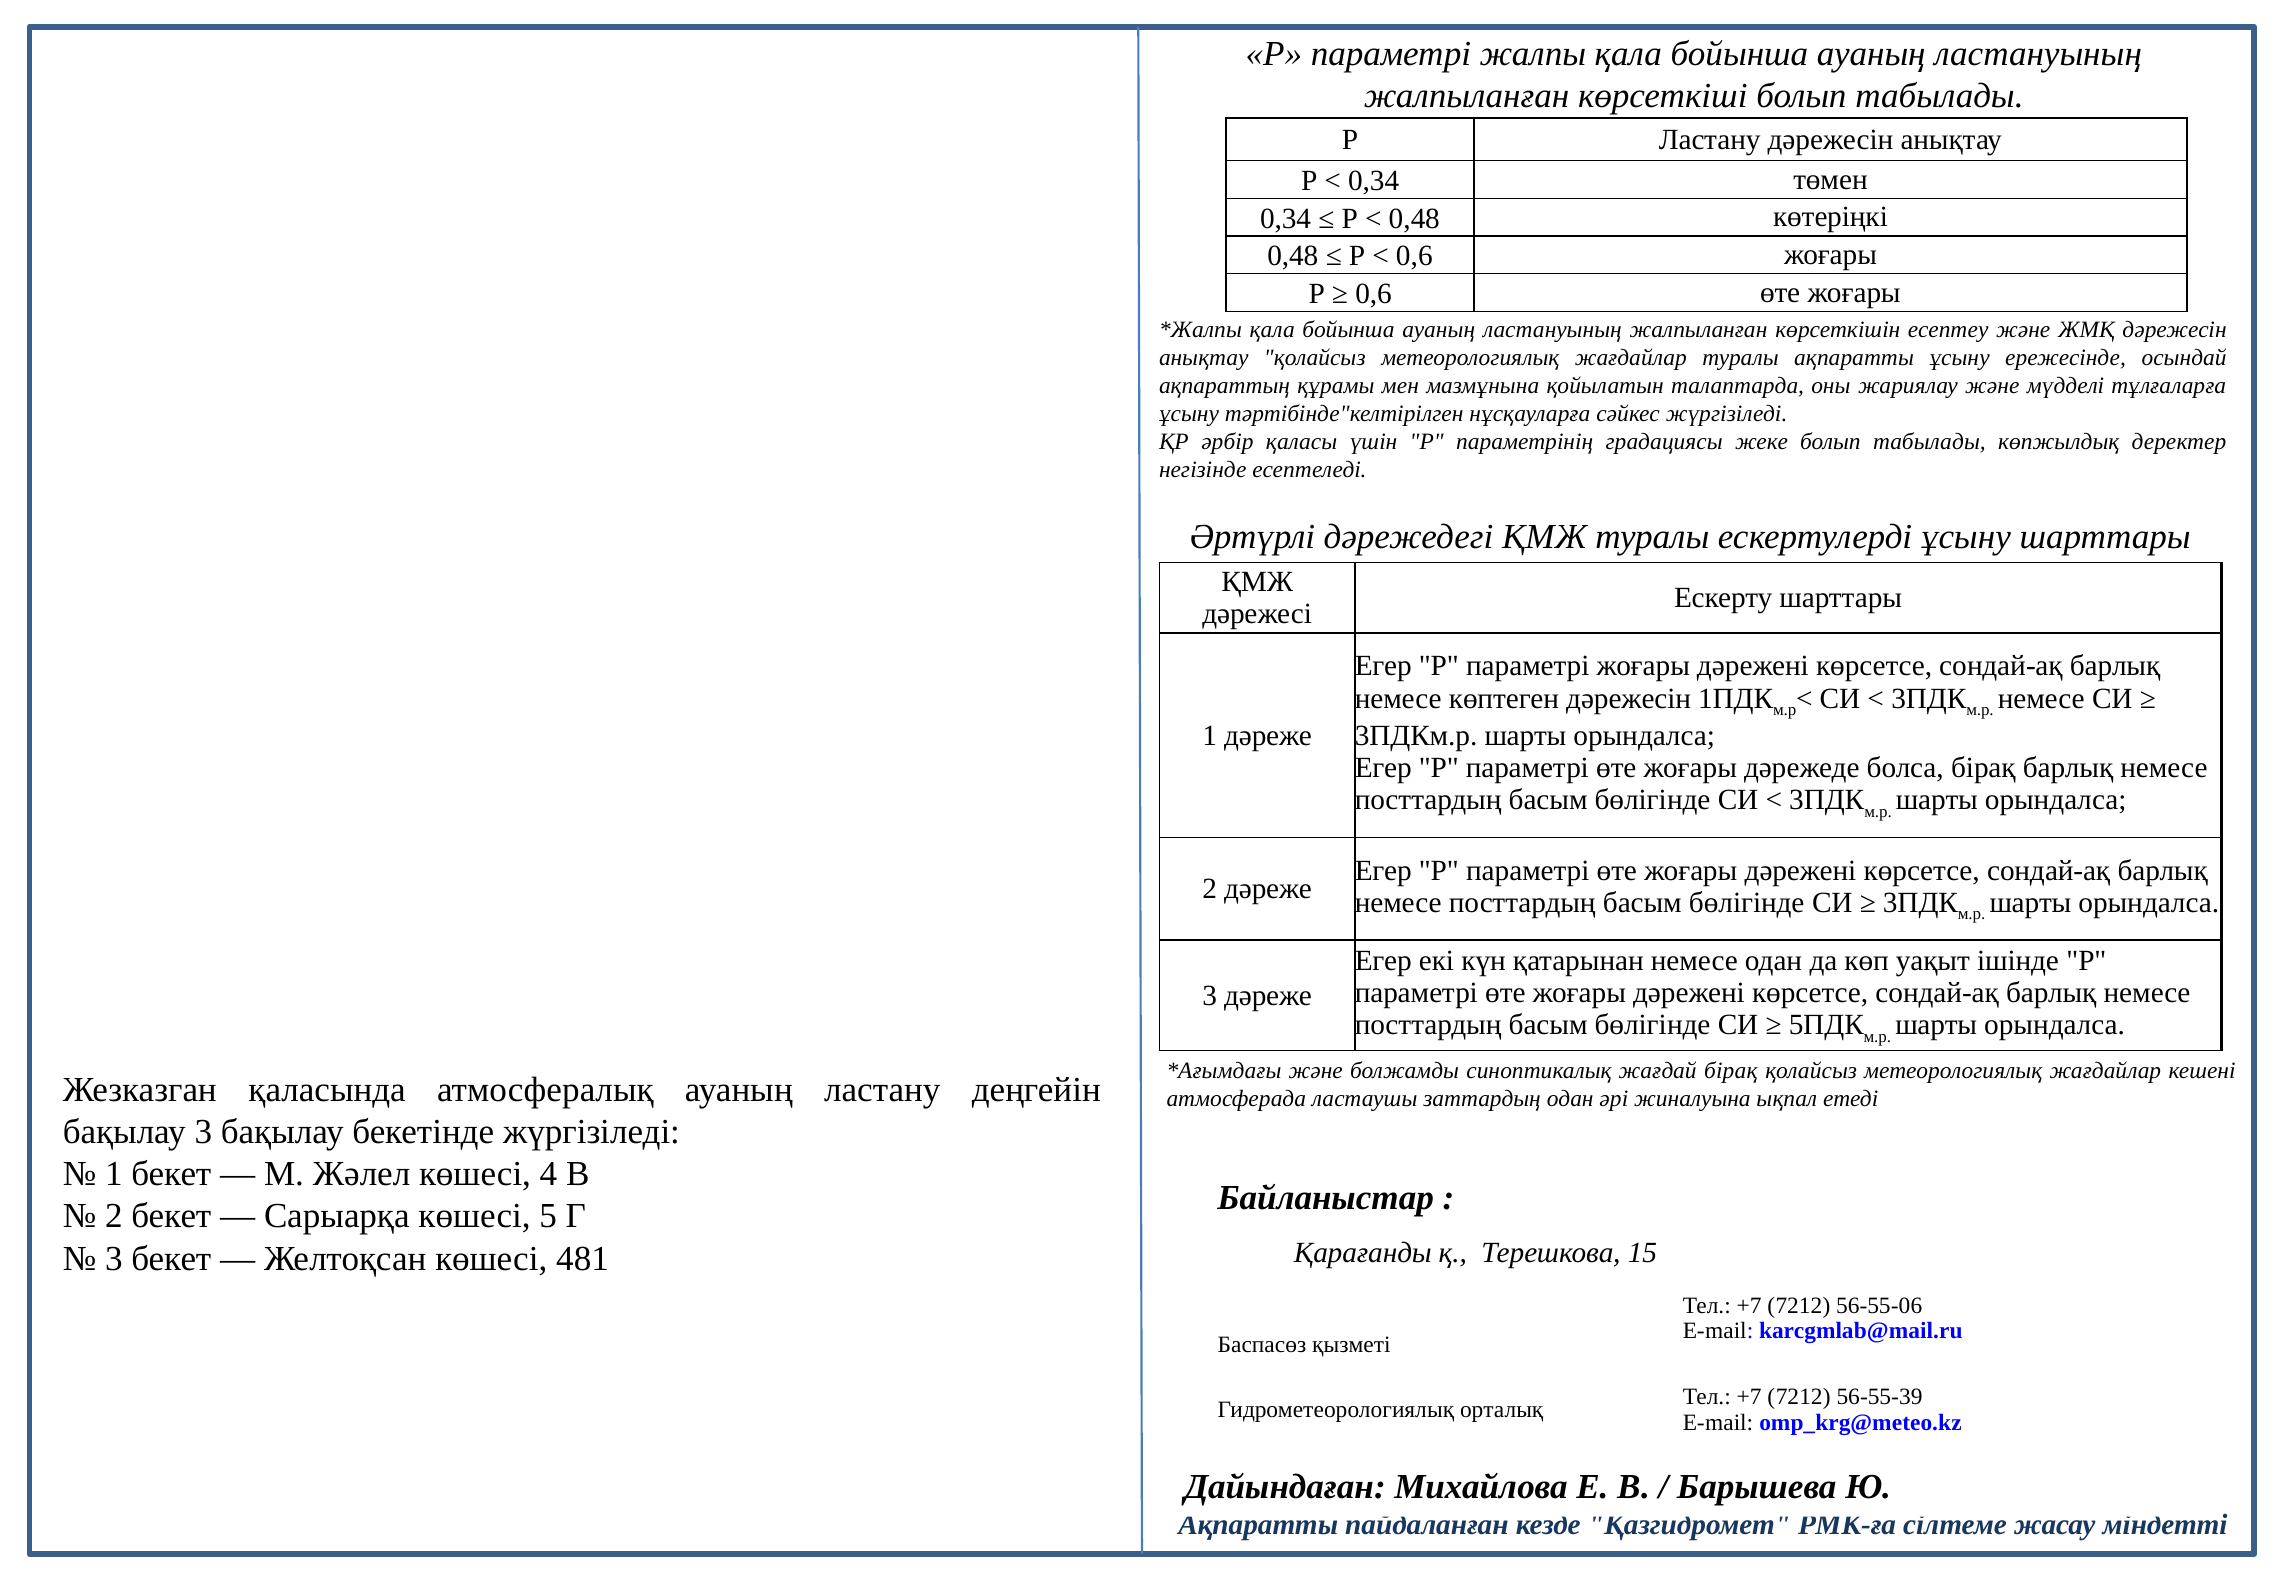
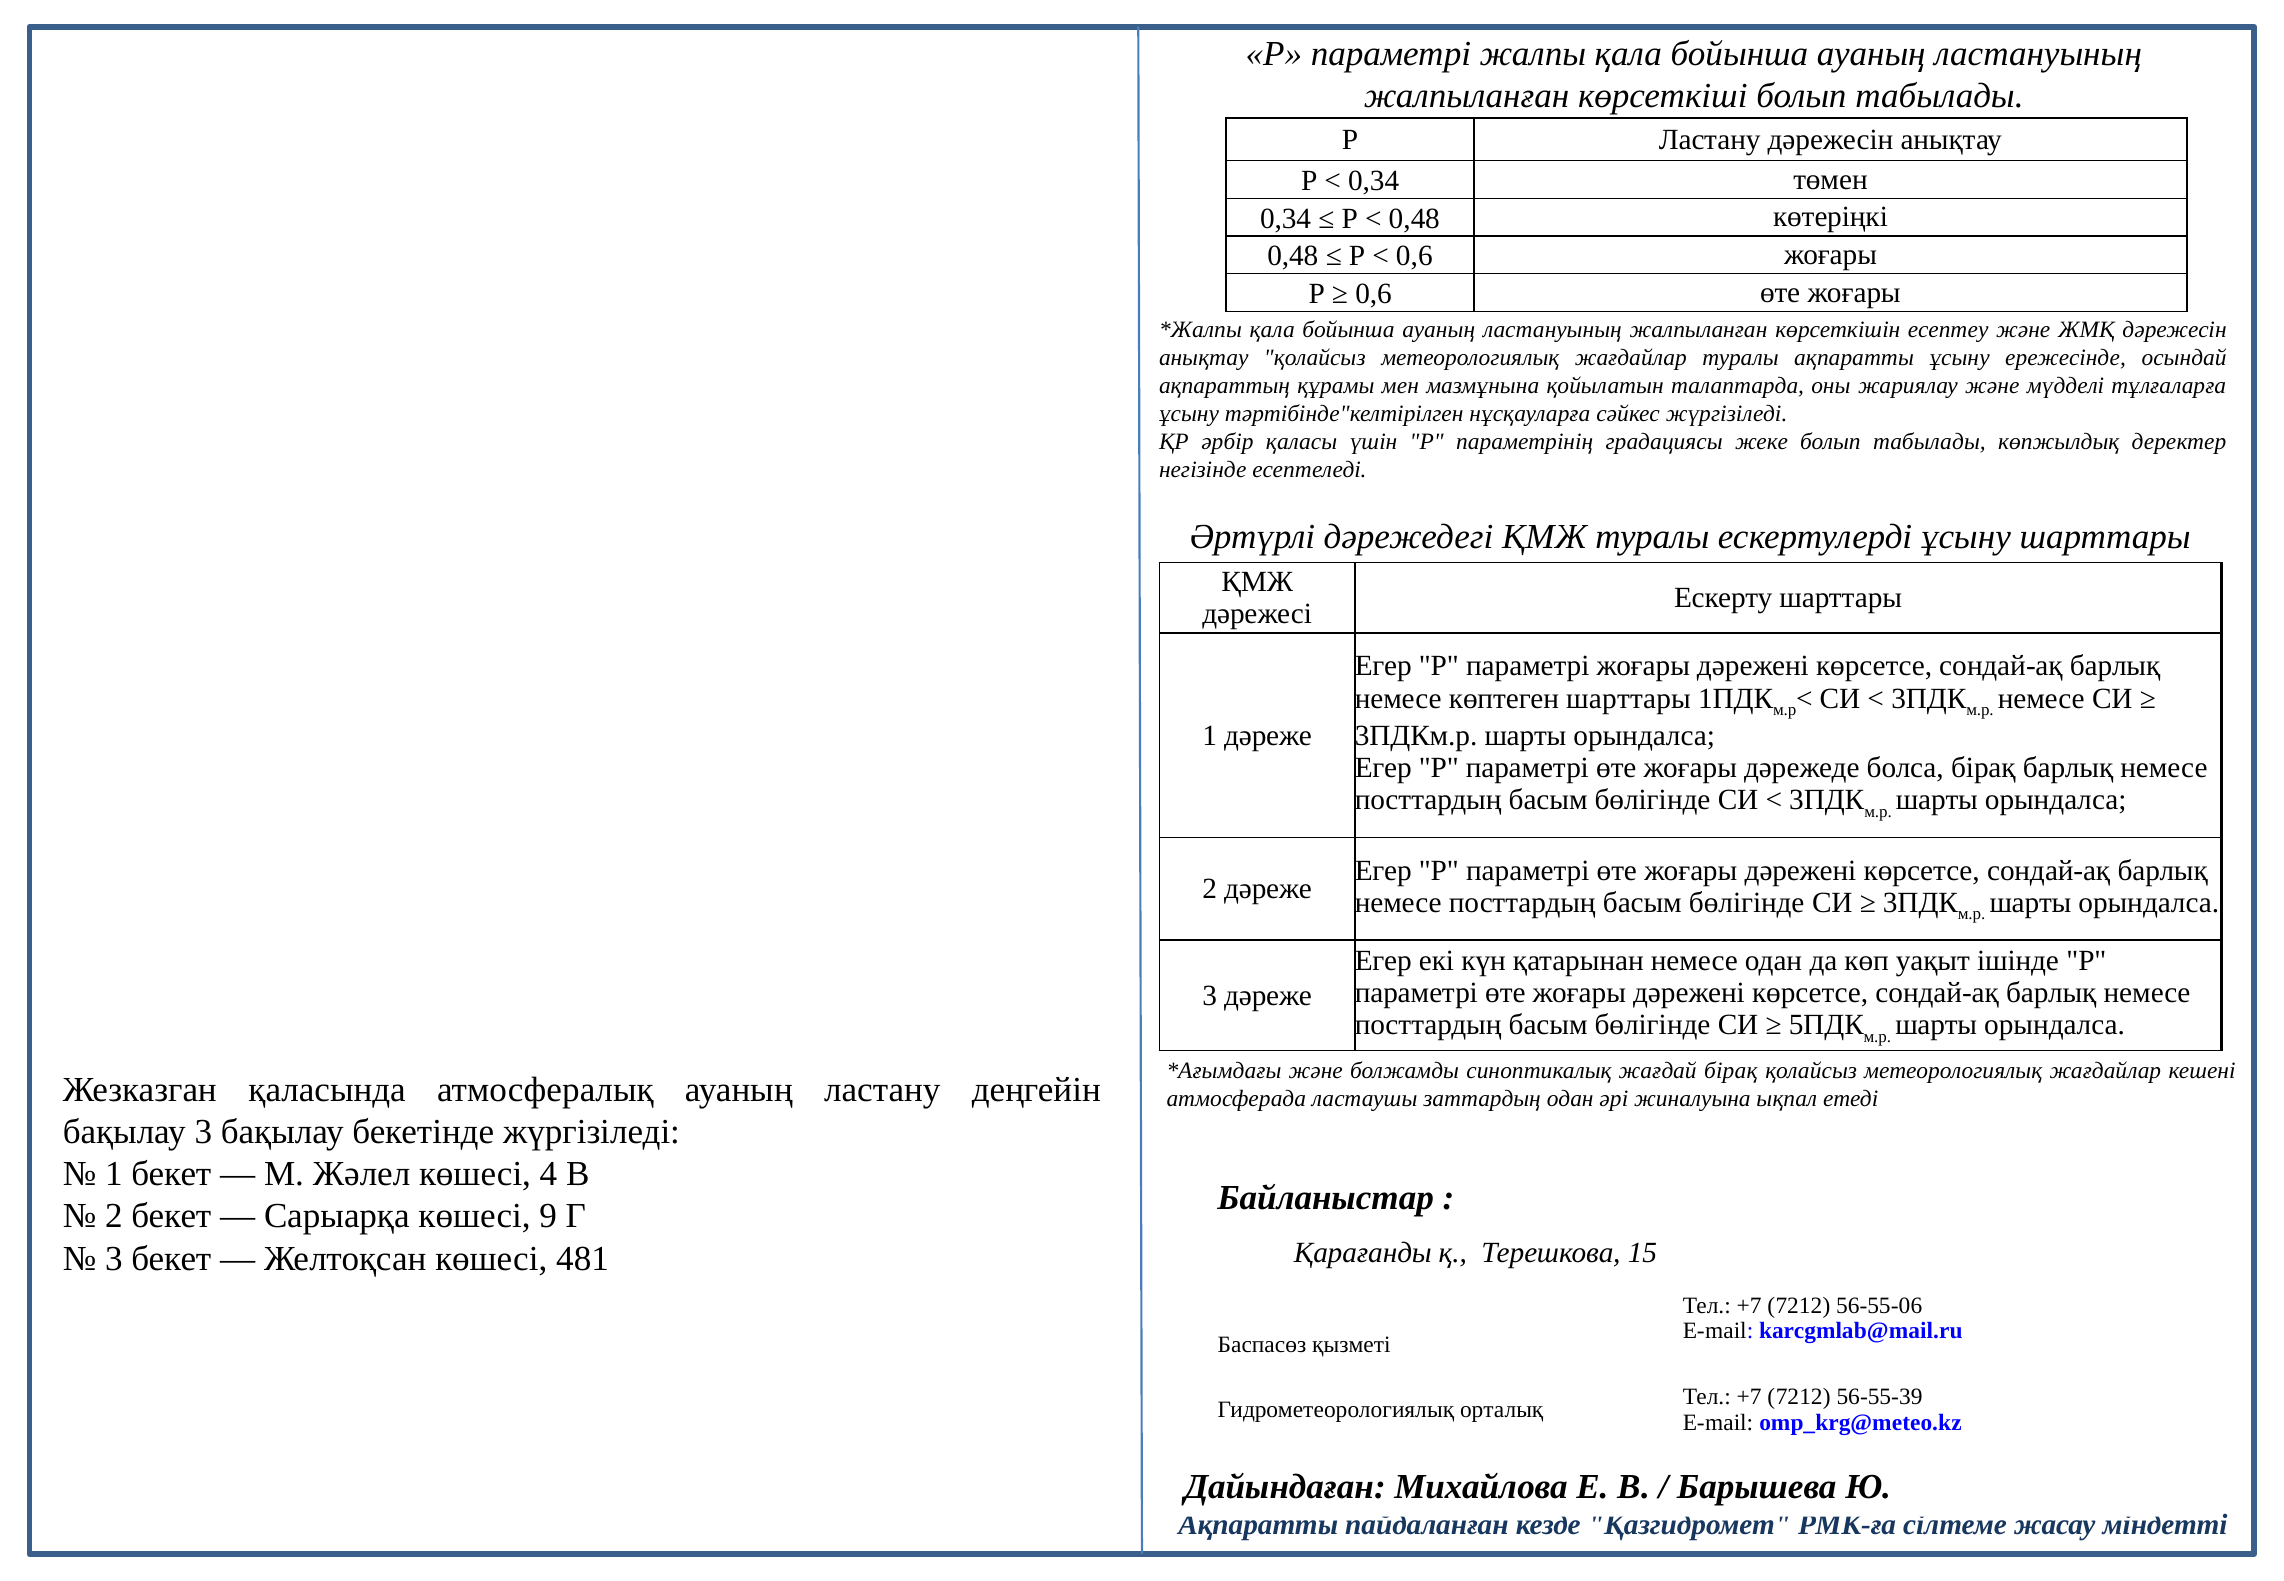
көптеген дәрежесін: дәрежесін -> шарттары
5: 5 -> 9
